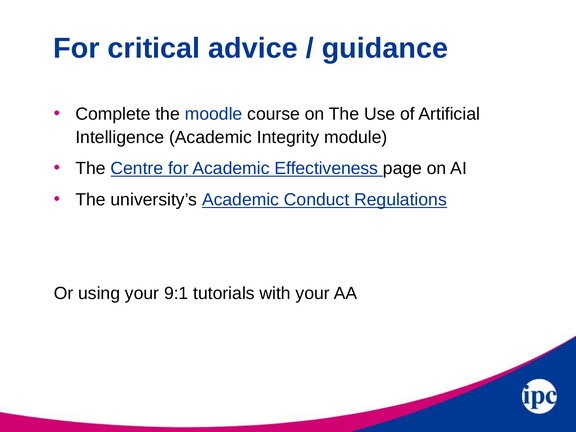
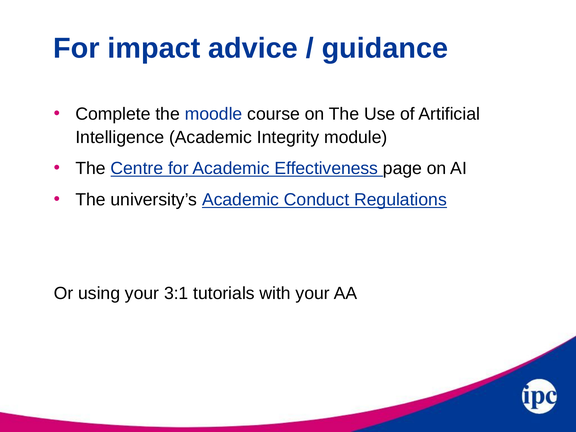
critical: critical -> impact
9:1: 9:1 -> 3:1
